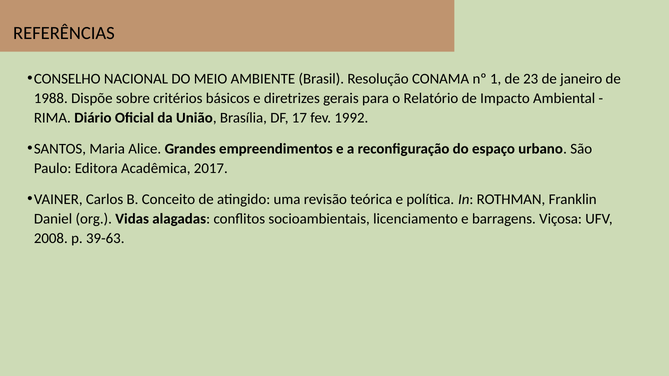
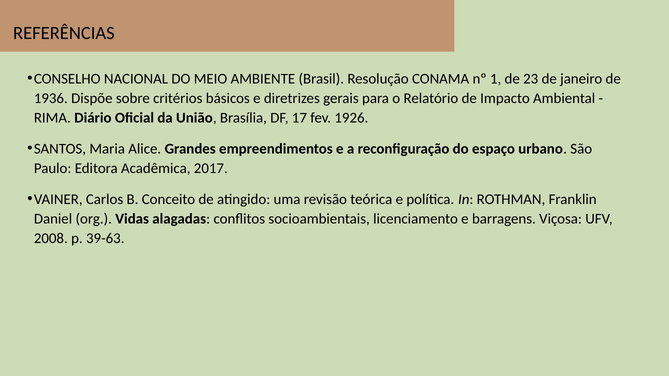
1988: 1988 -> 1936
1992: 1992 -> 1926
